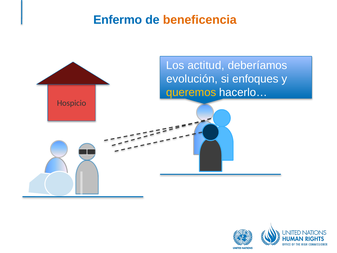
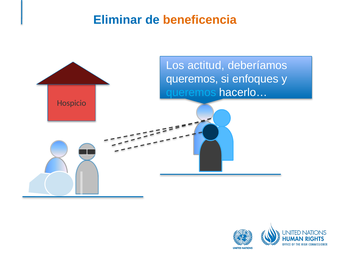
Enfermo: Enfermo -> Eliminar
evolución at (192, 79): evolución -> queremos
queremos at (191, 92) colour: yellow -> light blue
